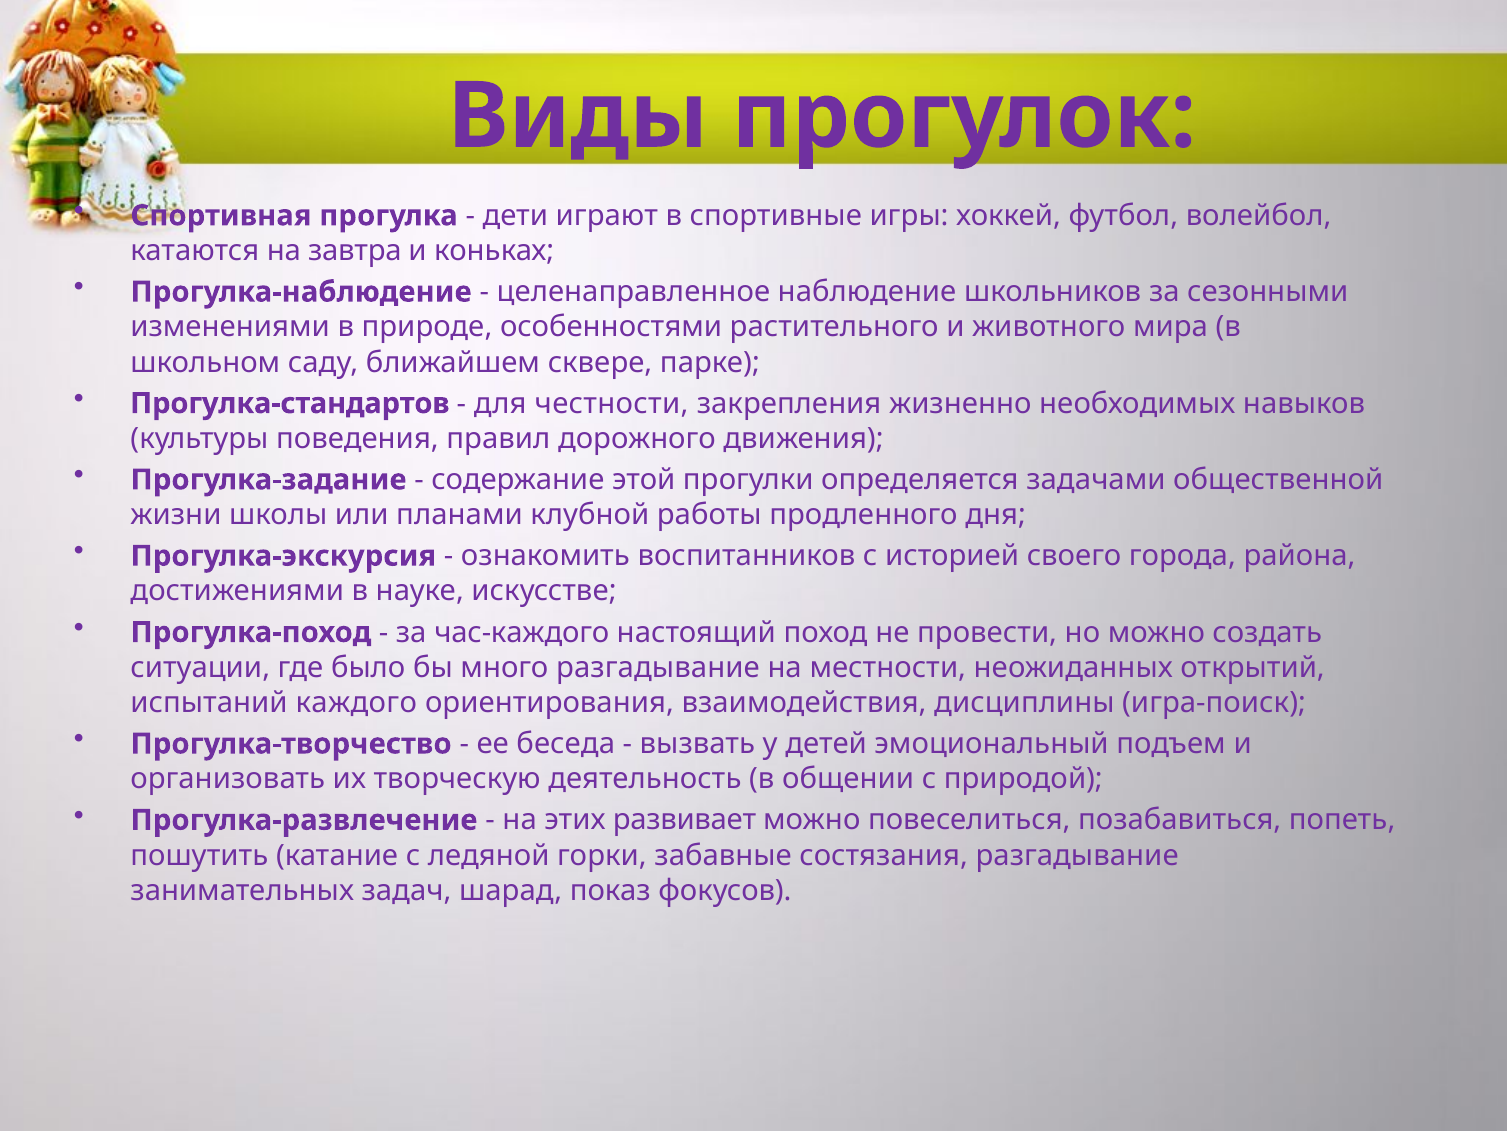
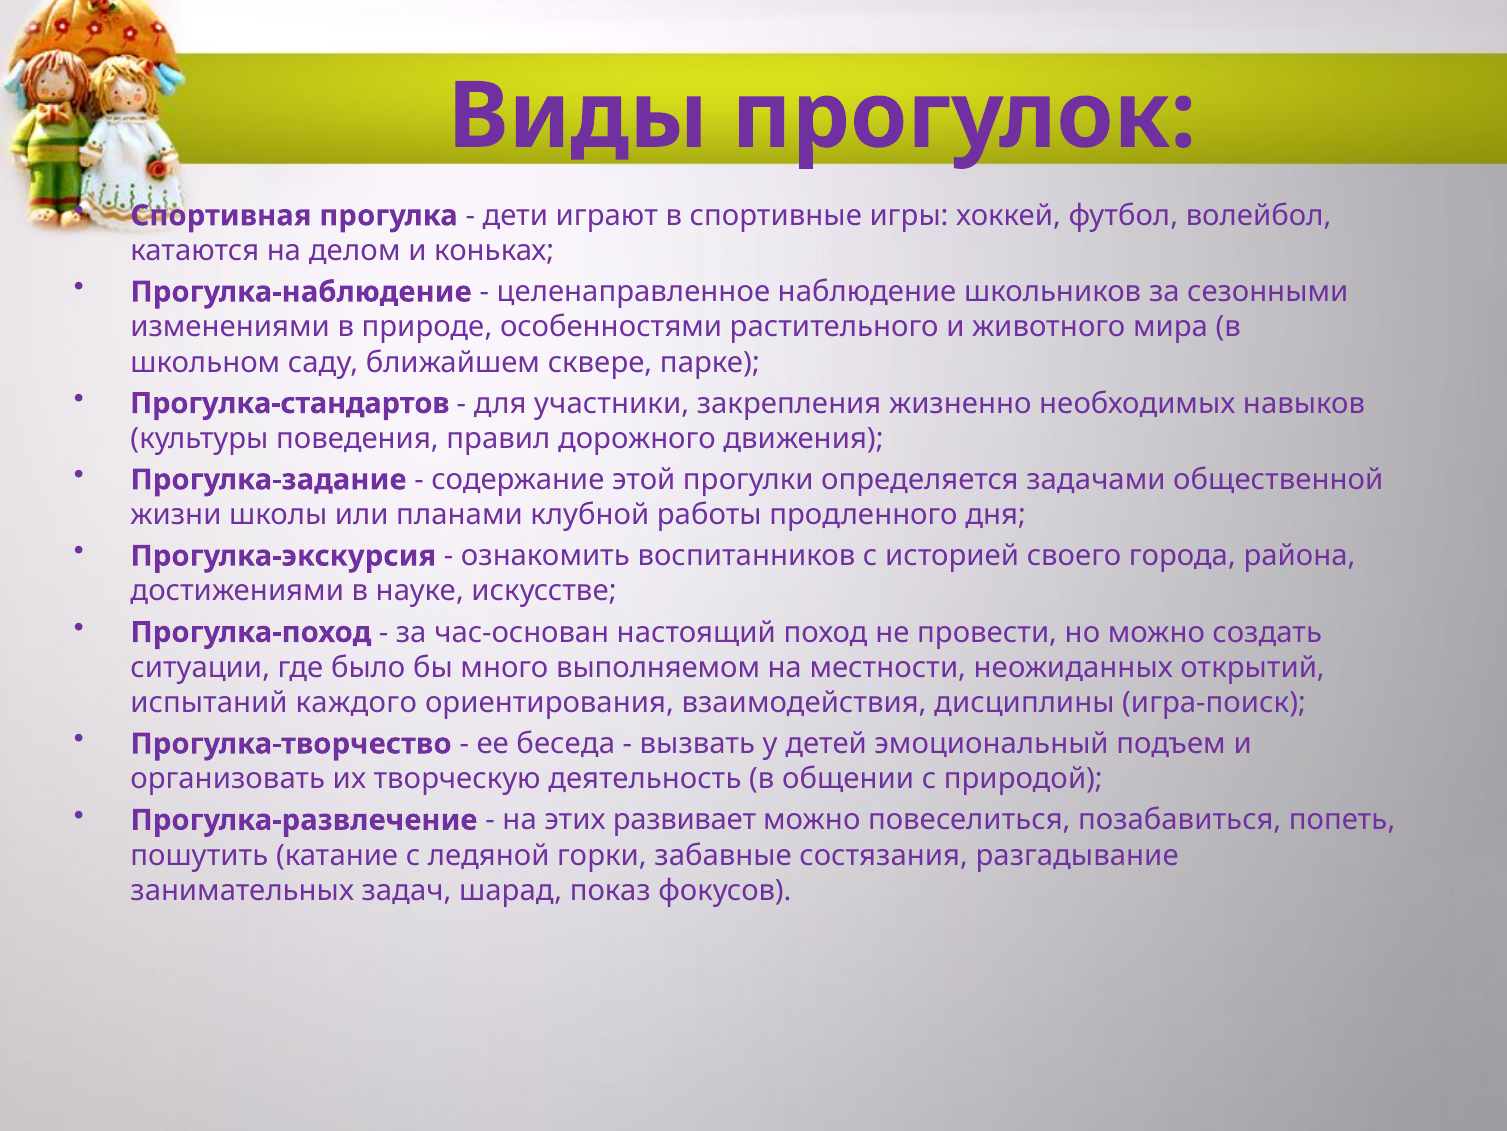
завтра: завтра -> делом
честности: честности -> участники
час-каждого: час-каждого -> час-основан
много разгадывание: разгадывание -> выполняемом
